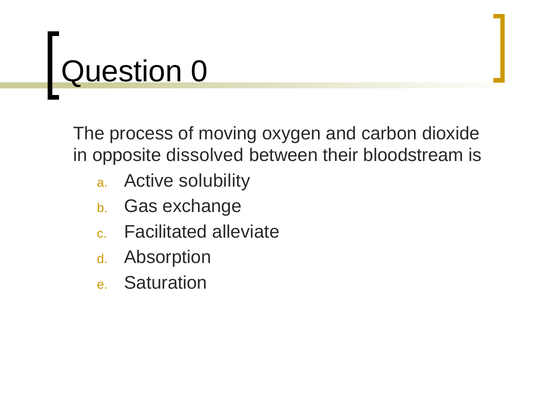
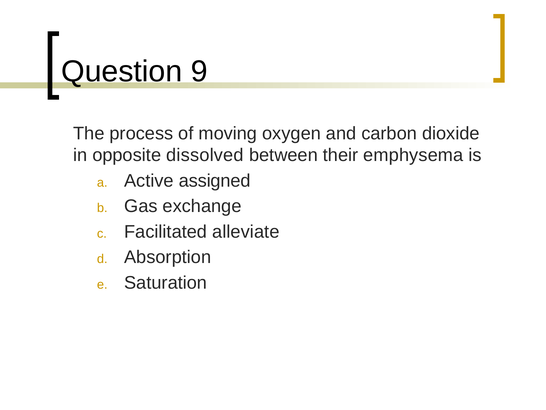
0: 0 -> 9
bloodstream: bloodstream -> emphysema
solubility: solubility -> assigned
